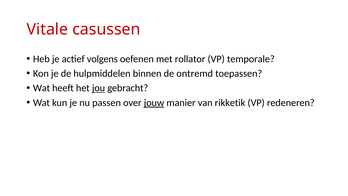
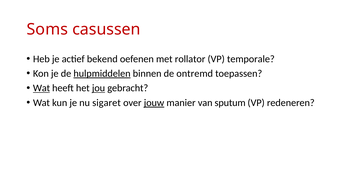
Vitale: Vitale -> Soms
volgens: volgens -> bekend
hulpmiddelen underline: none -> present
Wat at (42, 88) underline: none -> present
passen: passen -> sigaret
rikketik: rikketik -> sputum
